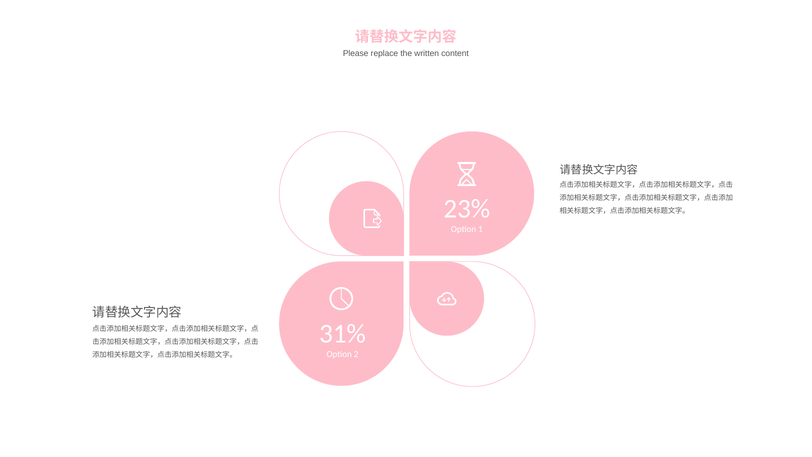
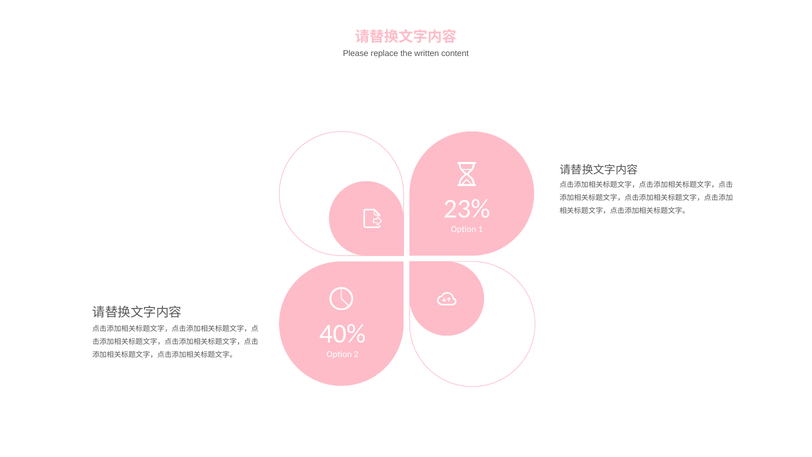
31%: 31% -> 40%
